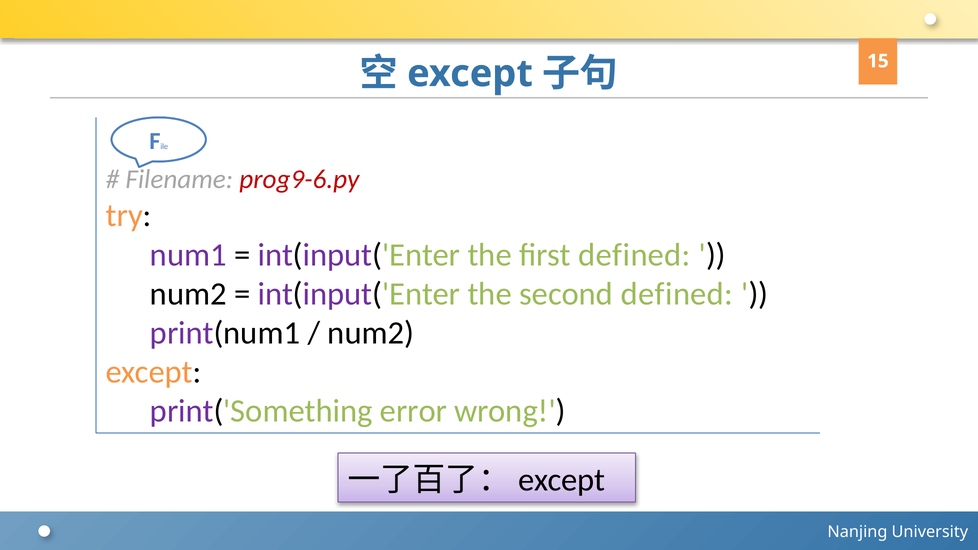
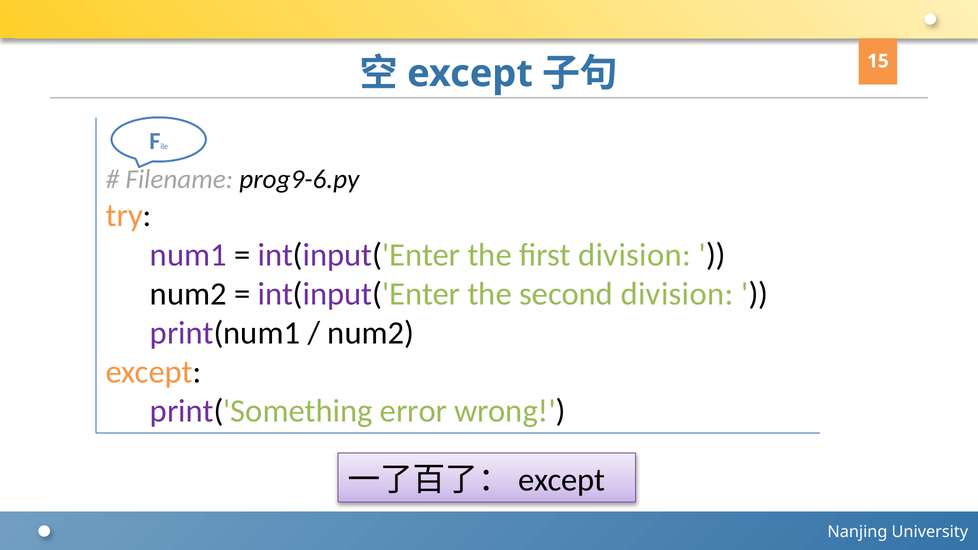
prog9-6.py colour: red -> black
first defined: defined -> division
second defined: defined -> division
